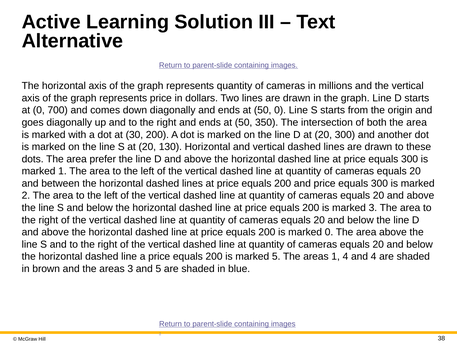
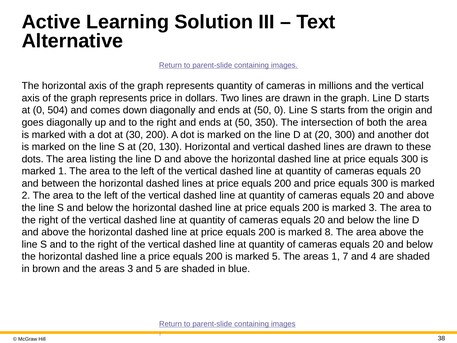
700: 700 -> 504
prefer: prefer -> listing
marked 0: 0 -> 8
1 4: 4 -> 7
